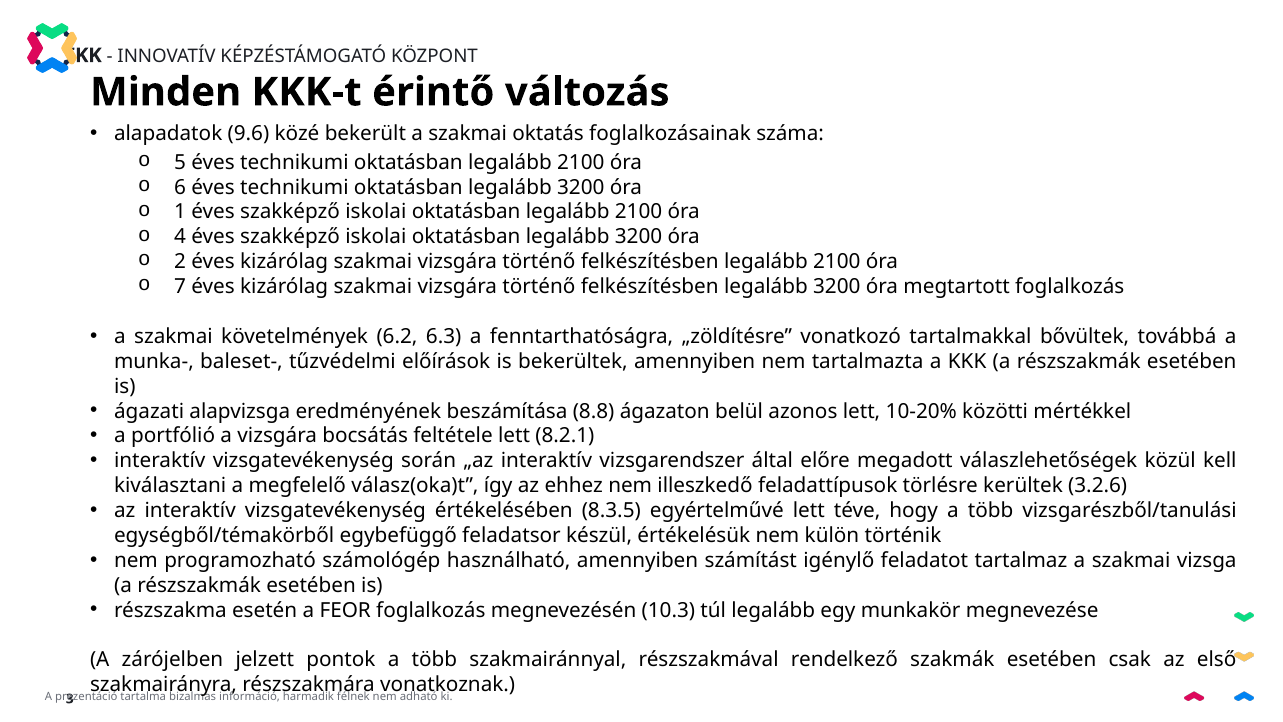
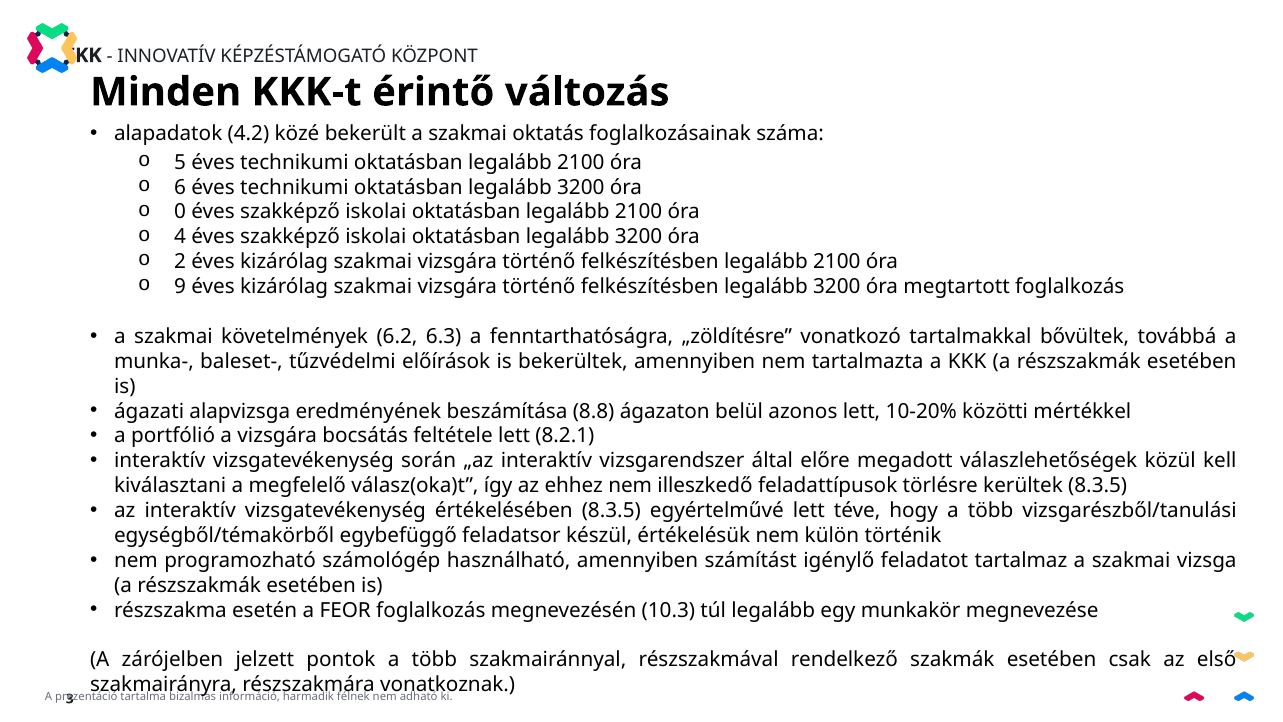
9.6: 9.6 -> 4.2
1: 1 -> 0
7: 7 -> 9
kerültek 3.2.6: 3.2.6 -> 8.3.5
